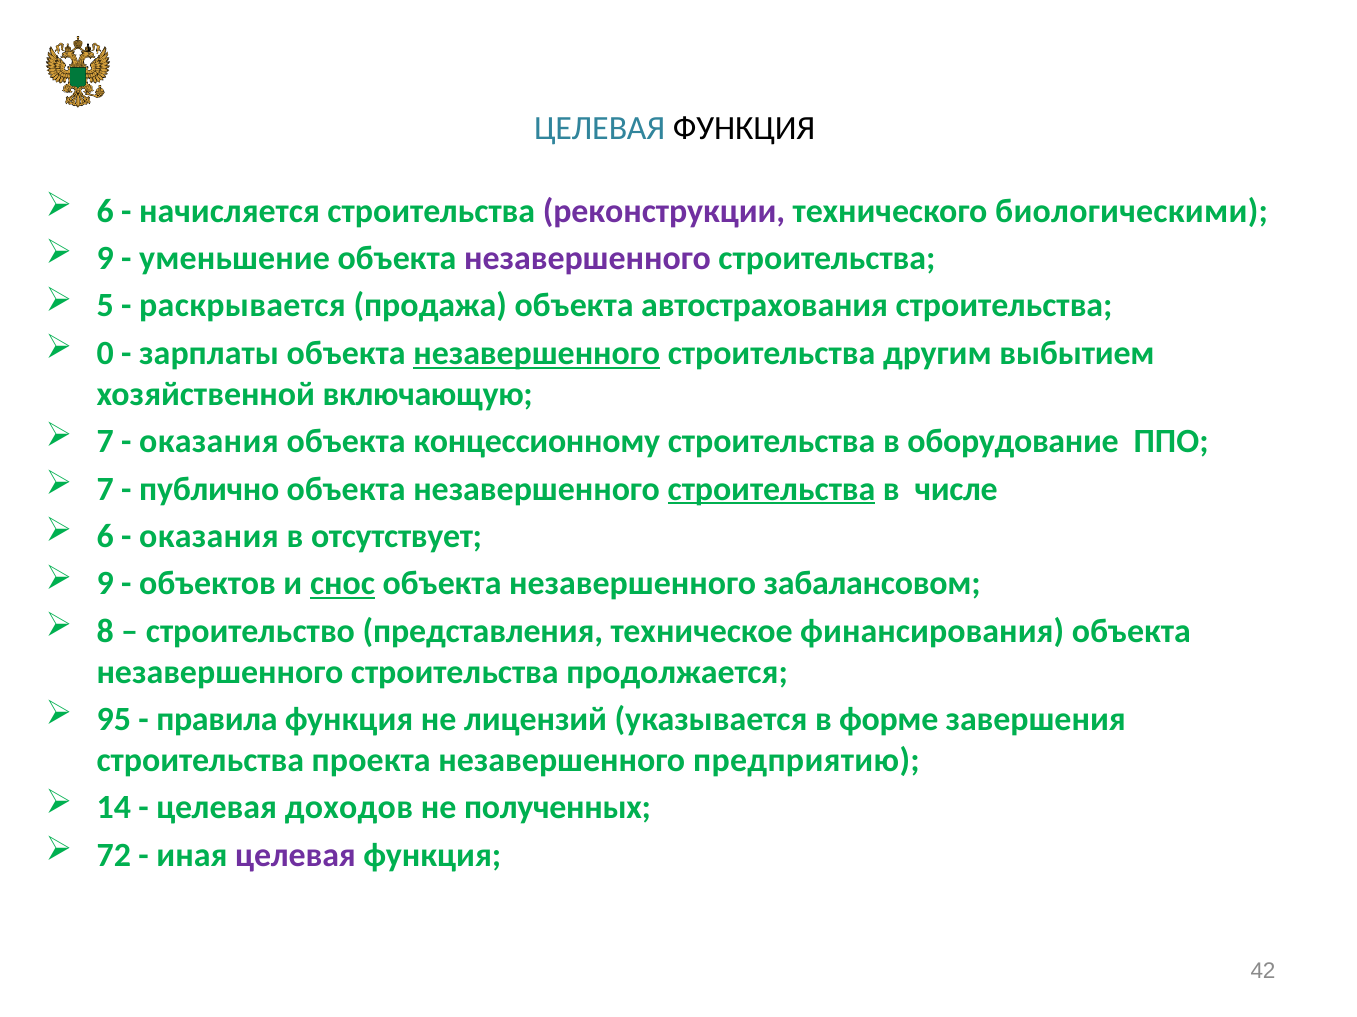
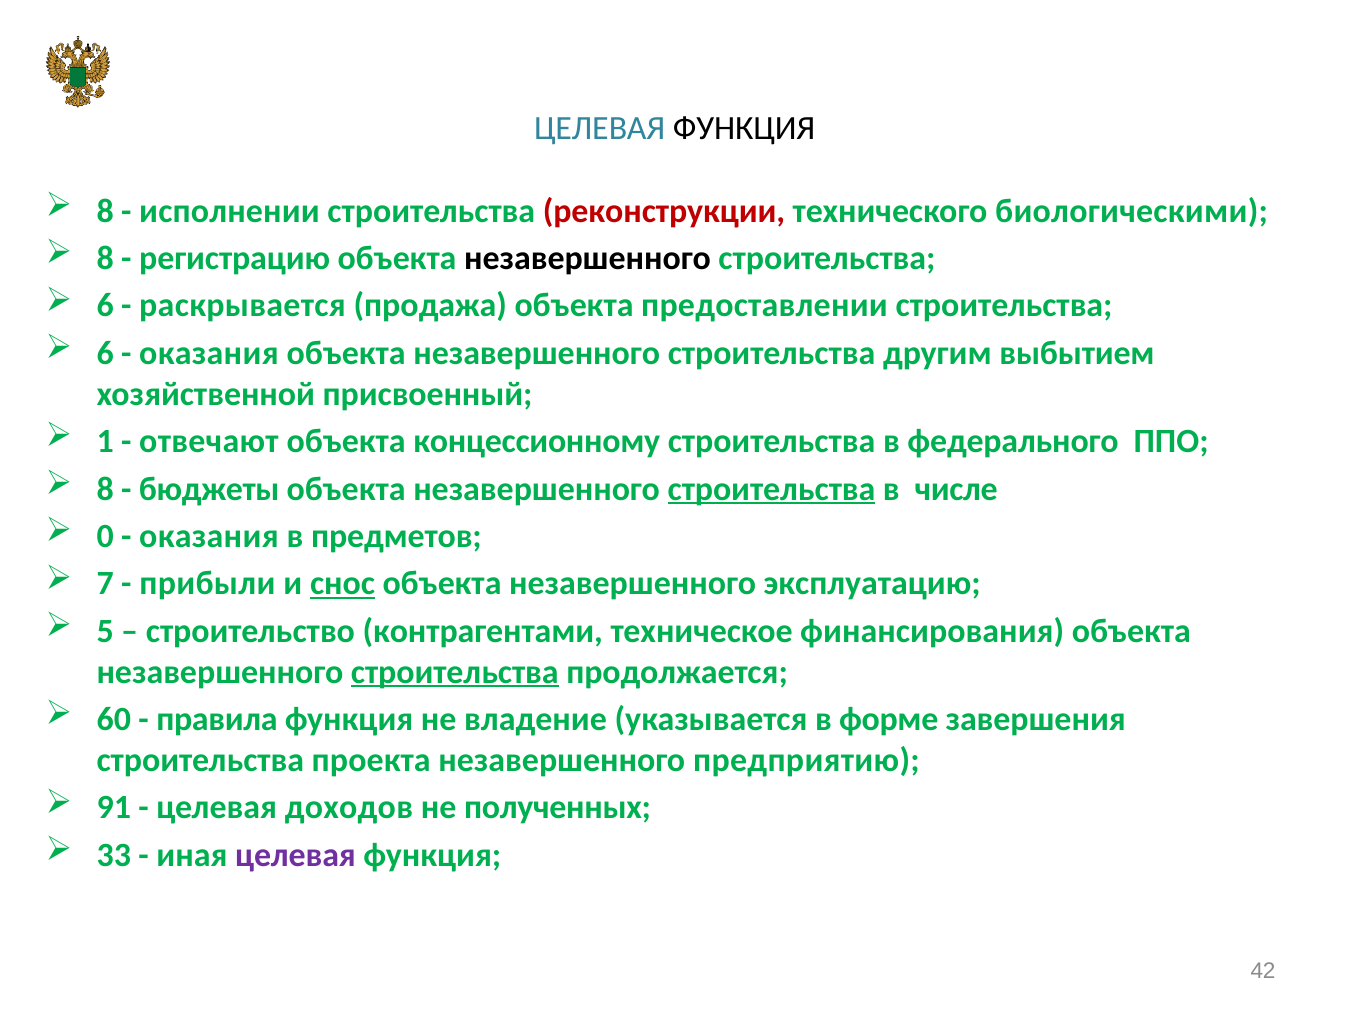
6 at (105, 211): 6 -> 8
начисляется: начисляется -> исполнении
реконструкции colour: purple -> red
9 at (105, 258): 9 -> 8
уменьшение: уменьшение -> регистрацию
незавершенного at (588, 258) colour: purple -> black
5 at (105, 306): 5 -> 6
автострахования: автострахования -> предоставлении
0 at (105, 353): 0 -> 6
зарплаты at (209, 353): зарплаты -> оказания
незавершенного at (537, 353) underline: present -> none
включающую: включающую -> присвоенный
7 at (105, 442): 7 -> 1
оказания at (209, 442): оказания -> отвечают
оборудование: оборудование -> федерального
7 at (105, 489): 7 -> 8
публично: публично -> бюджеты
6 at (105, 537): 6 -> 0
отсутствует: отсутствует -> предметов
9 at (105, 584): 9 -> 7
объектов: объектов -> прибыли
забалансовом: забалансовом -> эксплуатацию
8: 8 -> 5
представления: представления -> контрагентами
строительства at (455, 672) underline: none -> present
95: 95 -> 60
лицензий: лицензий -> владение
14: 14 -> 91
72: 72 -> 33
